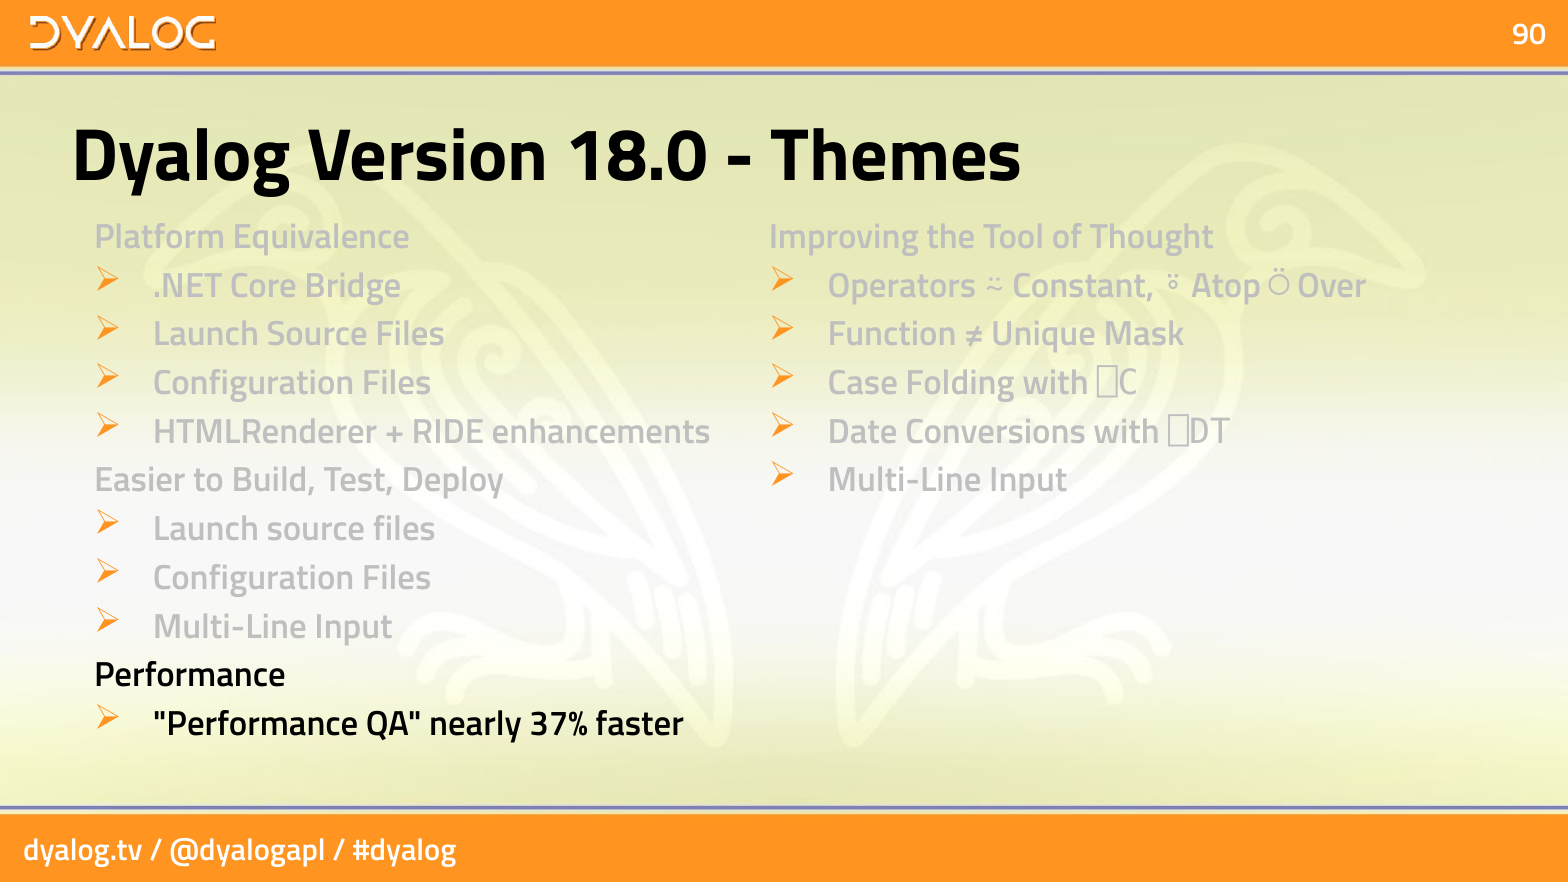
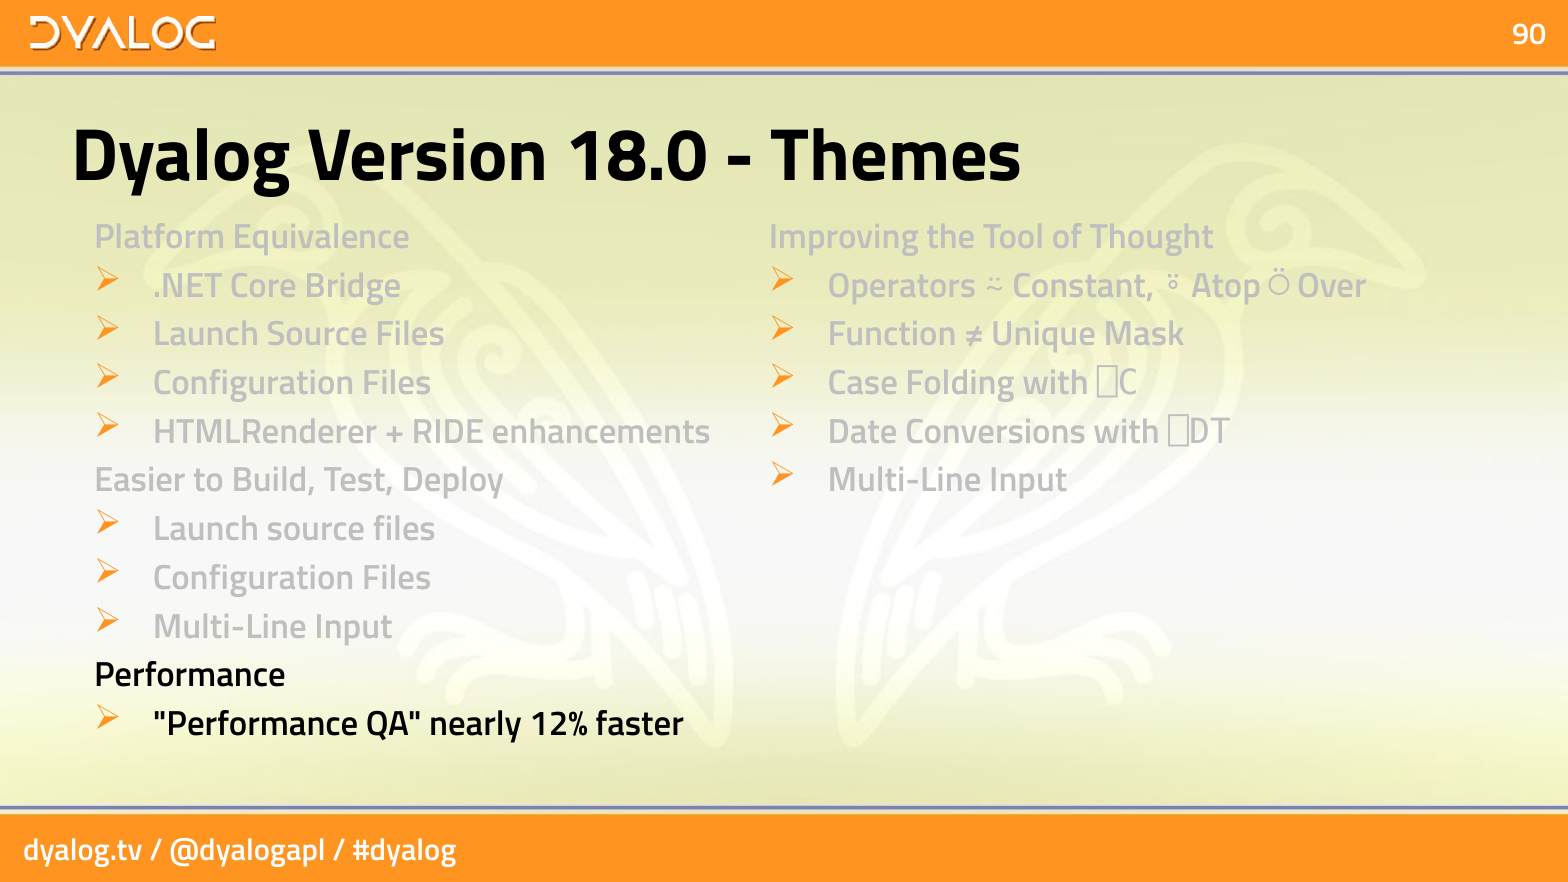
37%: 37% -> 12%
